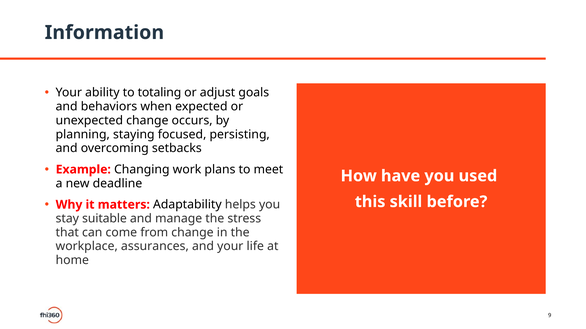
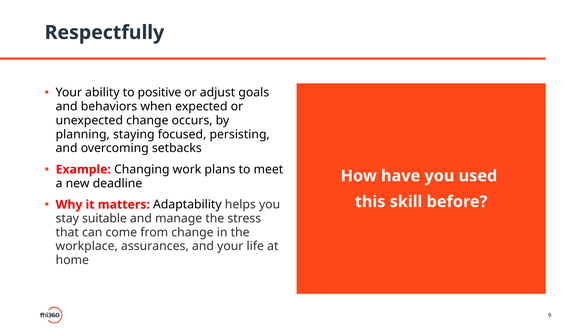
Information: Information -> Respectfully
totaling: totaling -> positive
